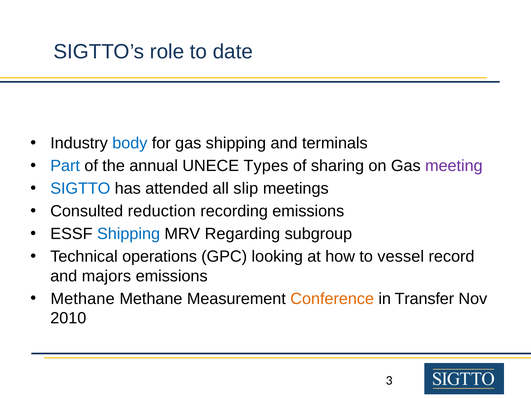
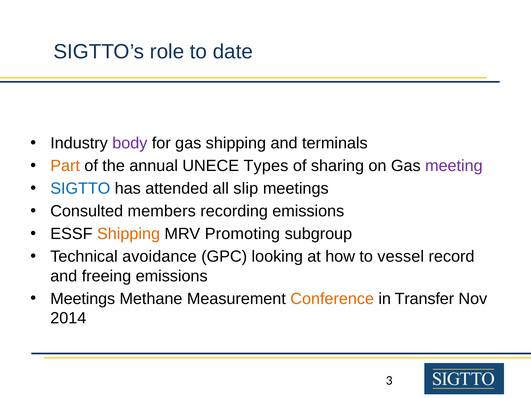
body colour: blue -> purple
Part colour: blue -> orange
reduction: reduction -> members
Shipping at (129, 234) colour: blue -> orange
Regarding: Regarding -> Promoting
operations: operations -> avoidance
majors: majors -> freeing
Methane at (83, 299): Methane -> Meetings
2010: 2010 -> 2014
